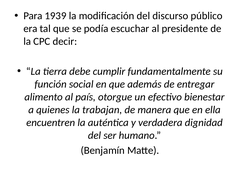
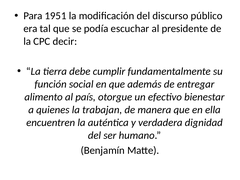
1939: 1939 -> 1951
